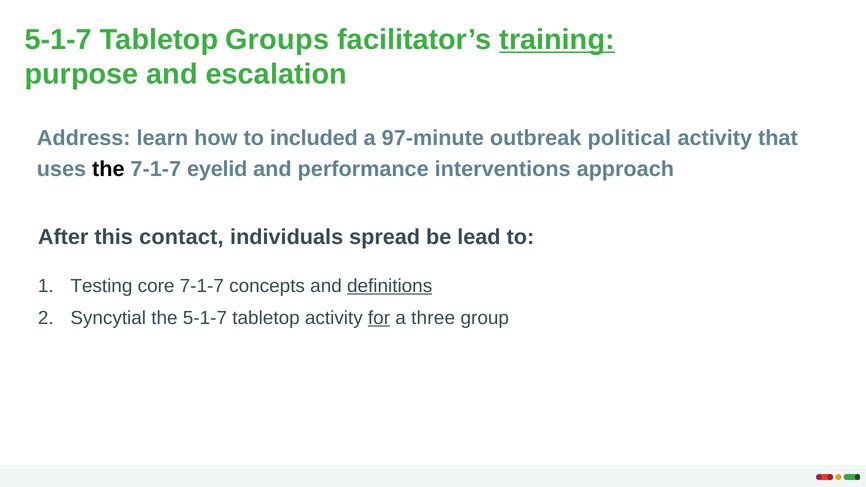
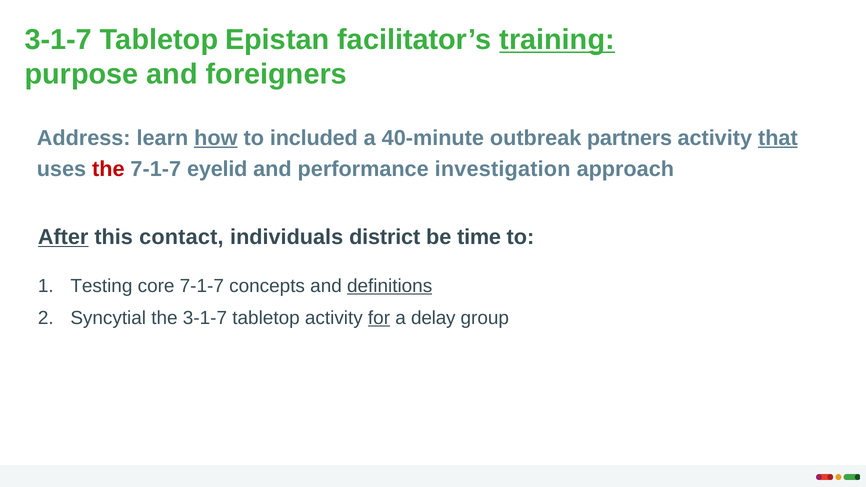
5-1-7 at (58, 40): 5-1-7 -> 3-1-7
Groups: Groups -> Epistan
escalation: escalation -> foreigners
how underline: none -> present
97-minute: 97-minute -> 40-minute
political: political -> partners
that underline: none -> present
the at (108, 169) colour: black -> red
interventions: interventions -> investigation
After underline: none -> present
spread: spread -> district
lead: lead -> time
the 5-1-7: 5-1-7 -> 3-1-7
three: three -> delay
